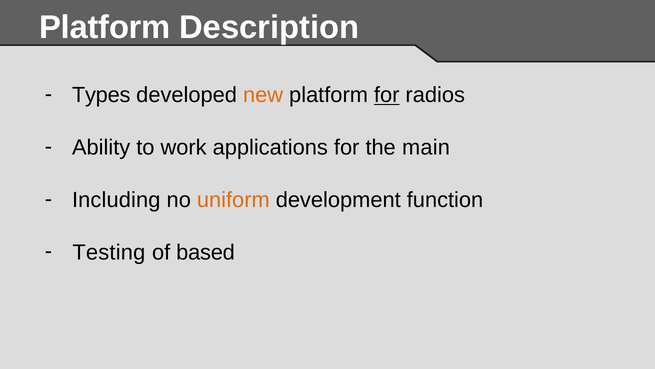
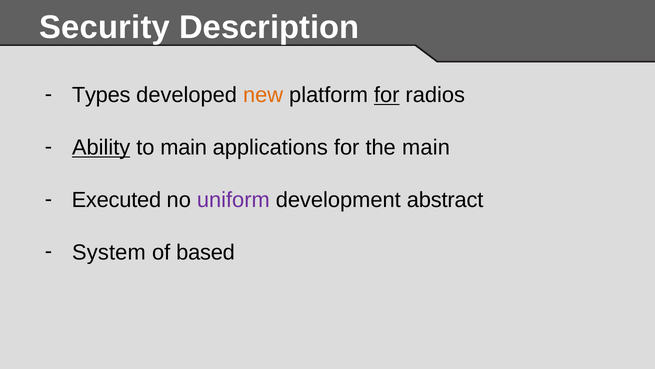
Platform at (105, 27): Platform -> Security
Ability underline: none -> present
to work: work -> main
Including: Including -> Executed
uniform colour: orange -> purple
function: function -> abstract
Testing: Testing -> System
